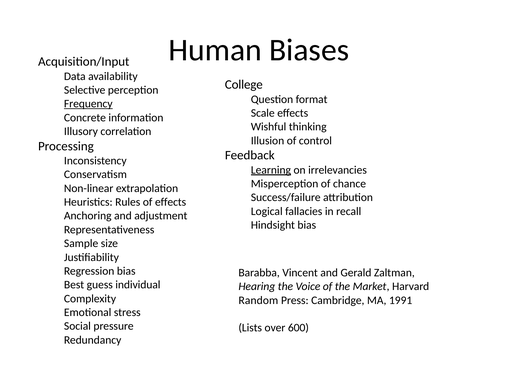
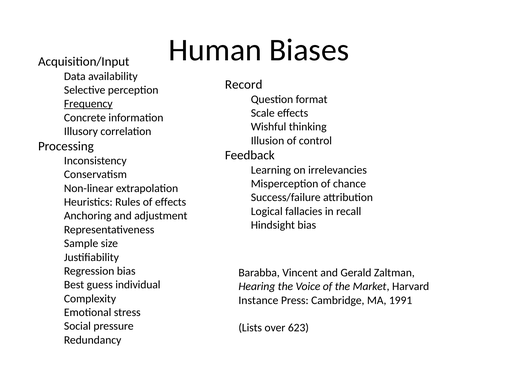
College: College -> Record
Learning underline: present -> none
Random: Random -> Instance
600: 600 -> 623
